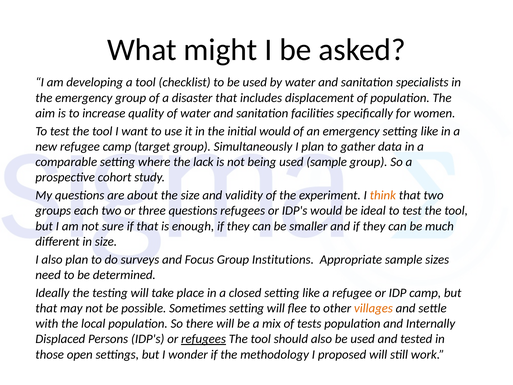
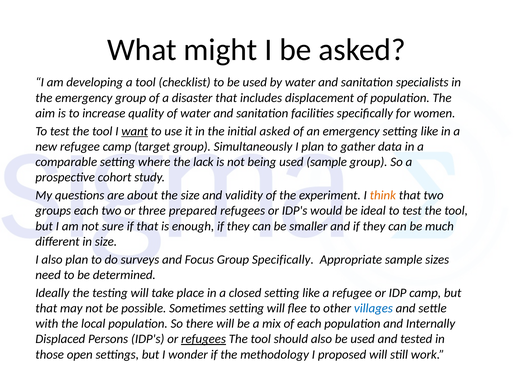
want underline: none -> present
initial would: would -> asked
three questions: questions -> prepared
Group Institutions: Institutions -> Specifically
villages colour: orange -> blue
of tests: tests -> each
